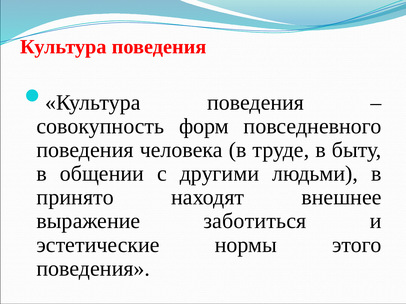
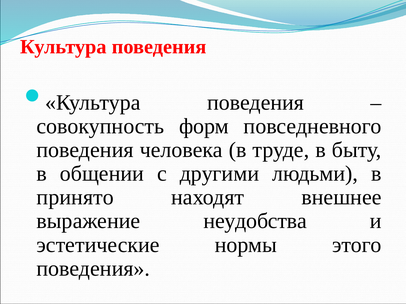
заботиться: заботиться -> неудобства
